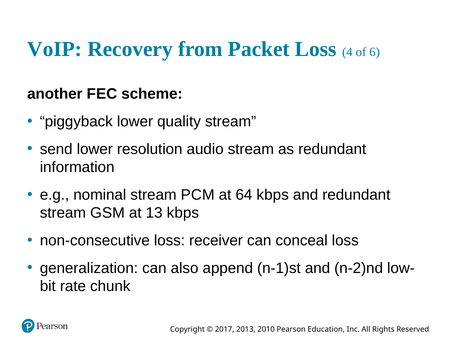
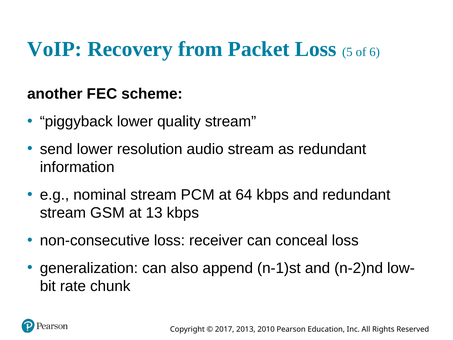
4: 4 -> 5
